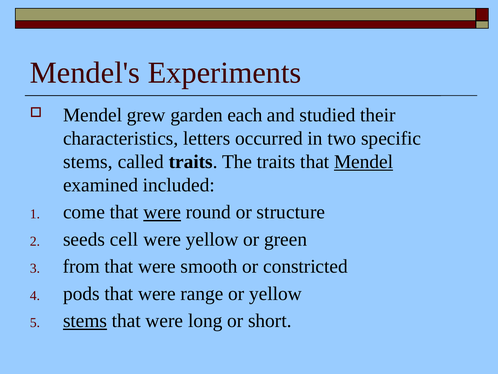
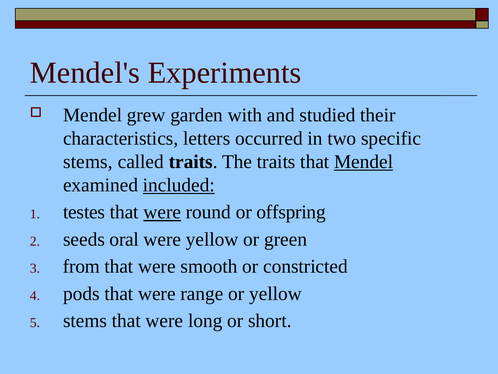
each: each -> with
included underline: none -> present
come: come -> testes
structure: structure -> offspring
cell: cell -> oral
stems at (85, 321) underline: present -> none
